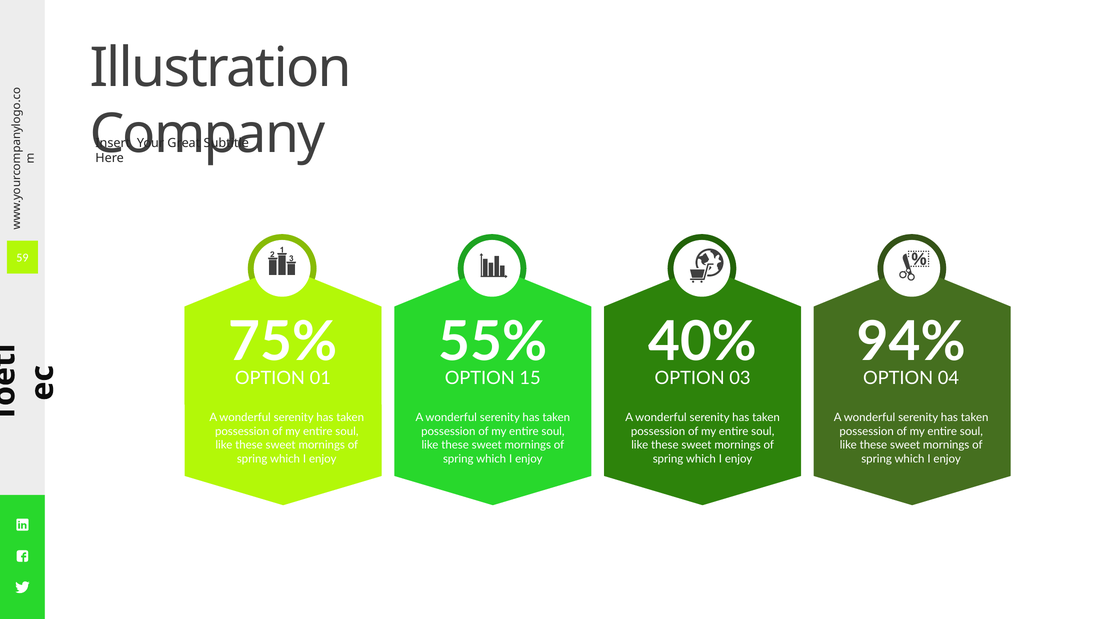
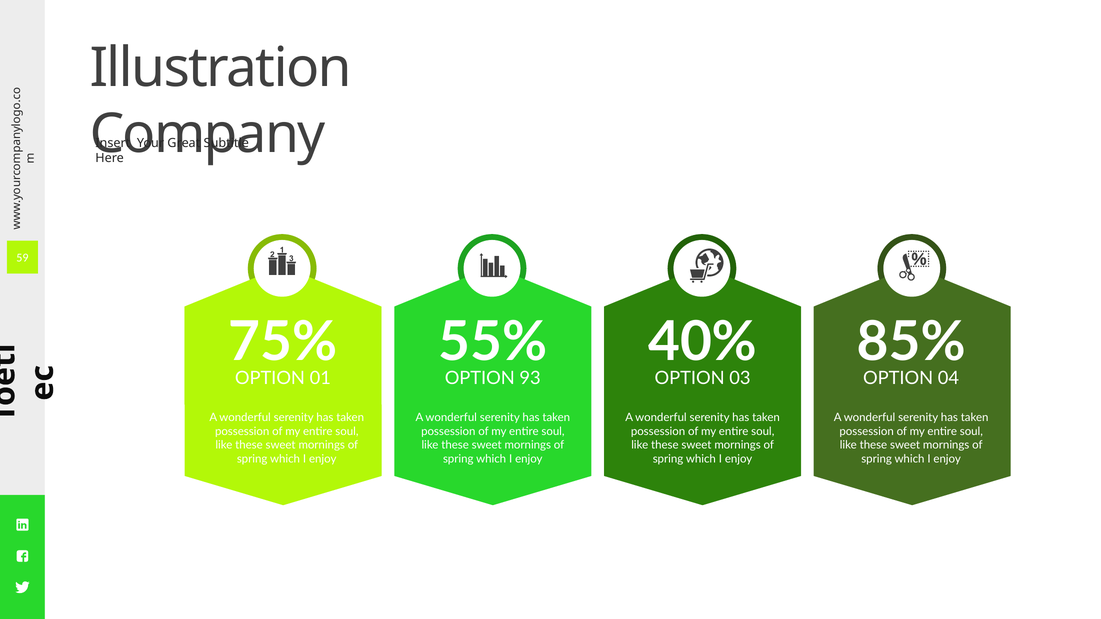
94%: 94% -> 85%
15: 15 -> 93
